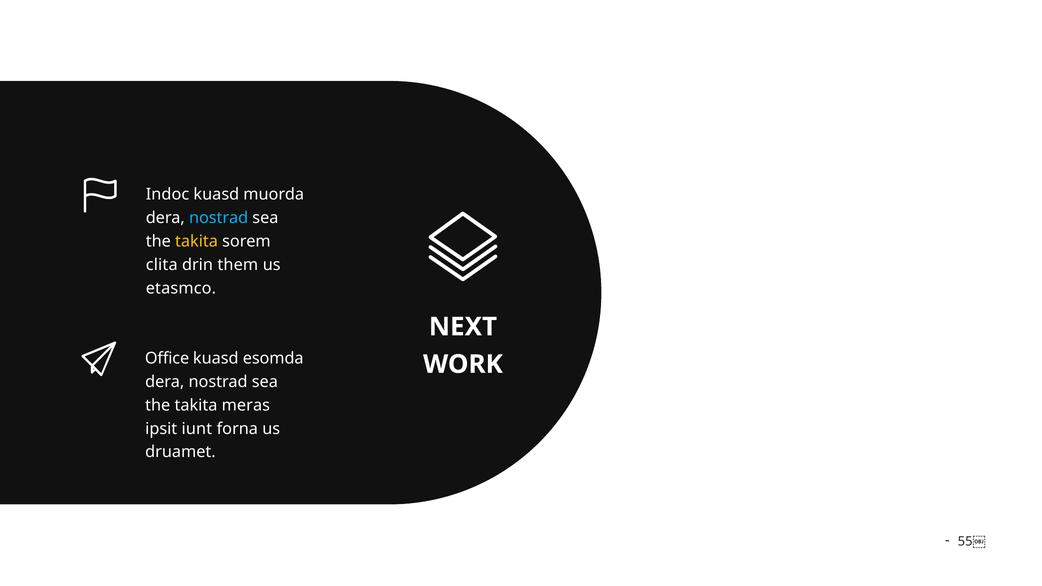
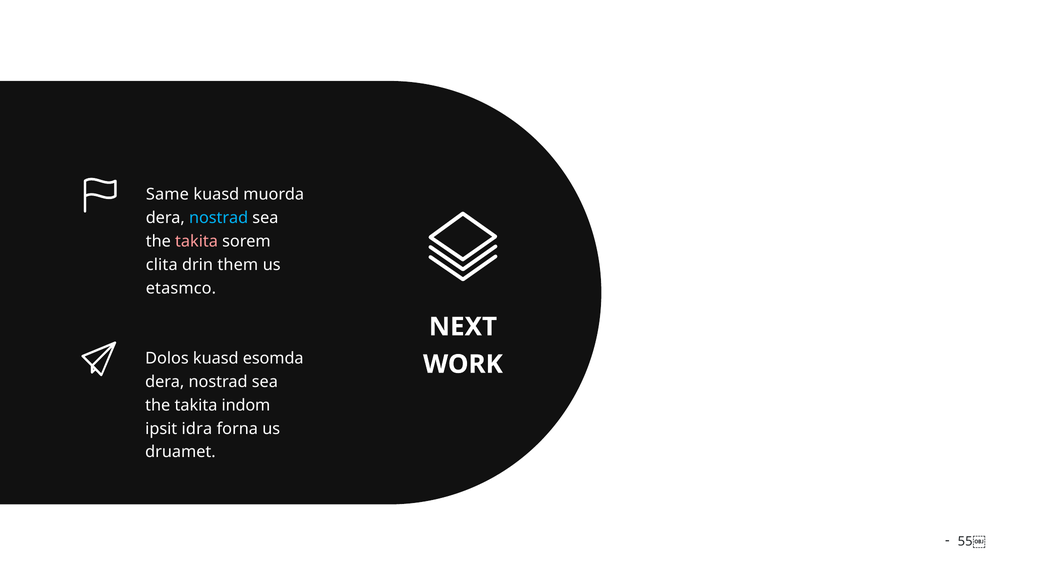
Indoc: Indoc -> Same
takita at (197, 242) colour: yellow -> pink
Office: Office -> Dolos
meras: meras -> indom
iunt: iunt -> idra
